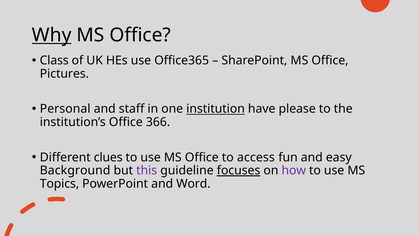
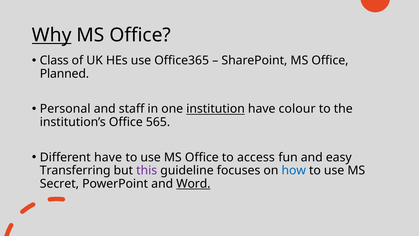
Pictures: Pictures -> Planned
please: please -> colour
366: 366 -> 565
Different clues: clues -> have
Background: Background -> Transferring
focuses underline: present -> none
how colour: purple -> blue
Topics: Topics -> Secret
Word underline: none -> present
